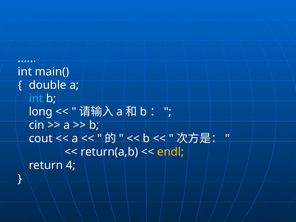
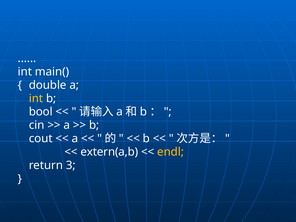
int at (36, 98) colour: light blue -> yellow
long: long -> bool
return(a,b: return(a,b -> extern(a,b
4: 4 -> 3
